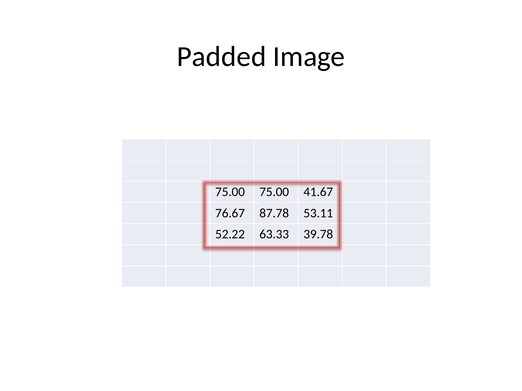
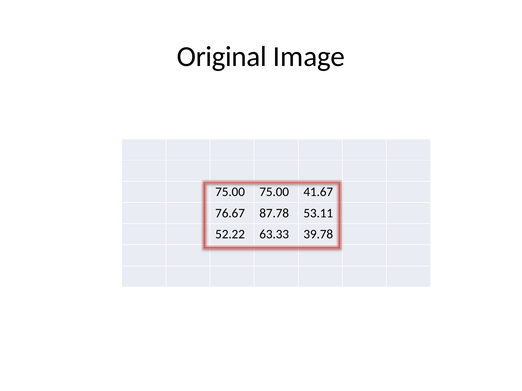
Padded: Padded -> Original
